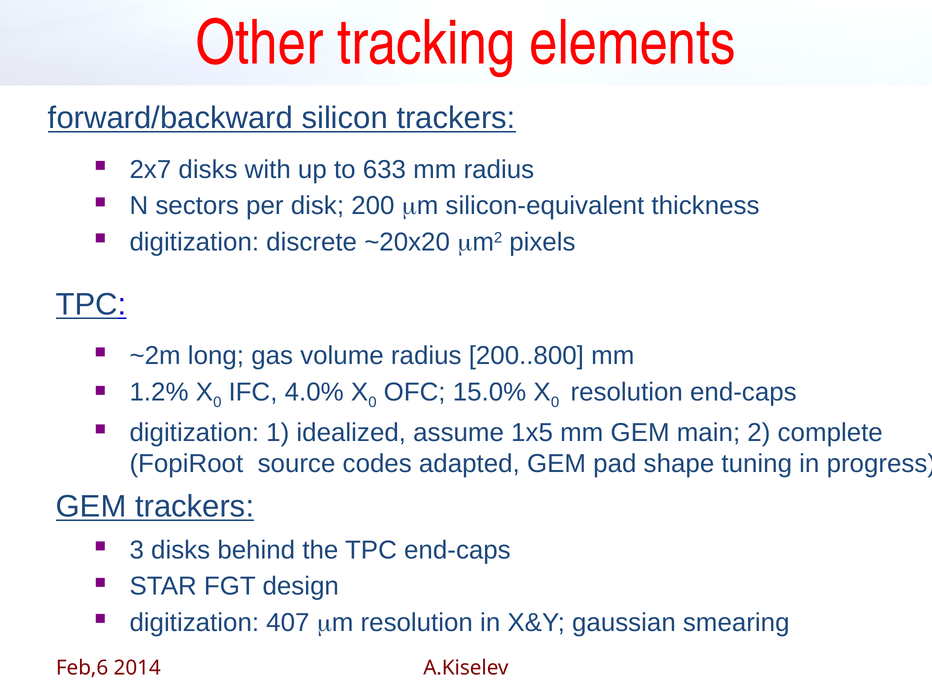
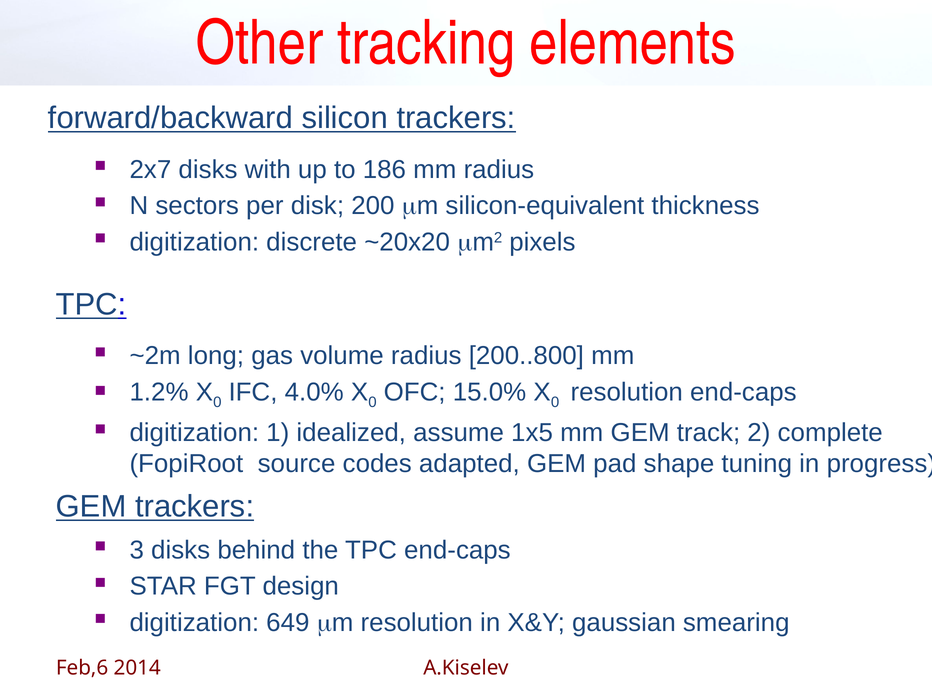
633: 633 -> 186
main: main -> track
407: 407 -> 649
